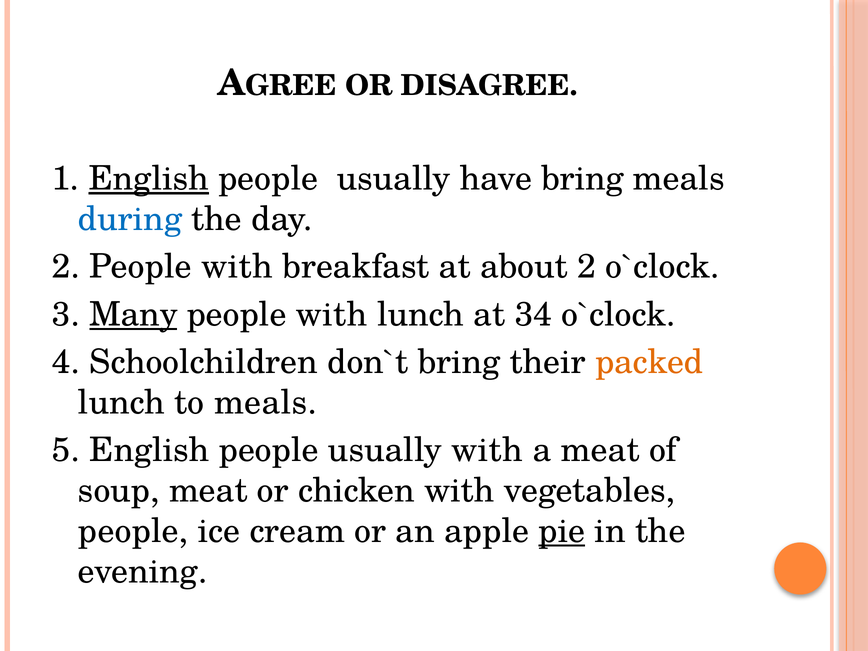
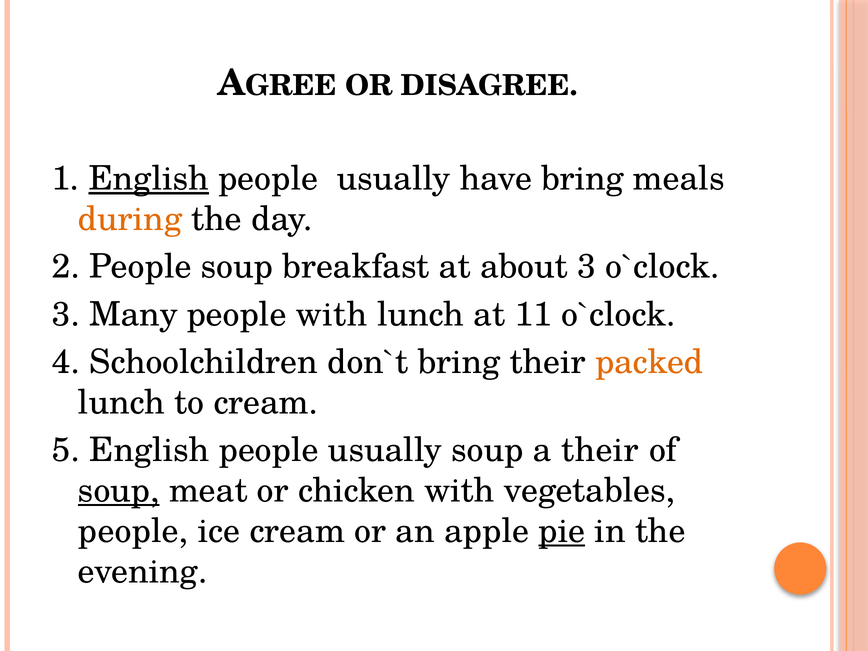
during colour: blue -> orange
2 People with: with -> soup
about 2: 2 -> 3
Many underline: present -> none
34: 34 -> 11
to meals: meals -> cream
usually with: with -> soup
a meat: meat -> their
soup at (119, 491) underline: none -> present
